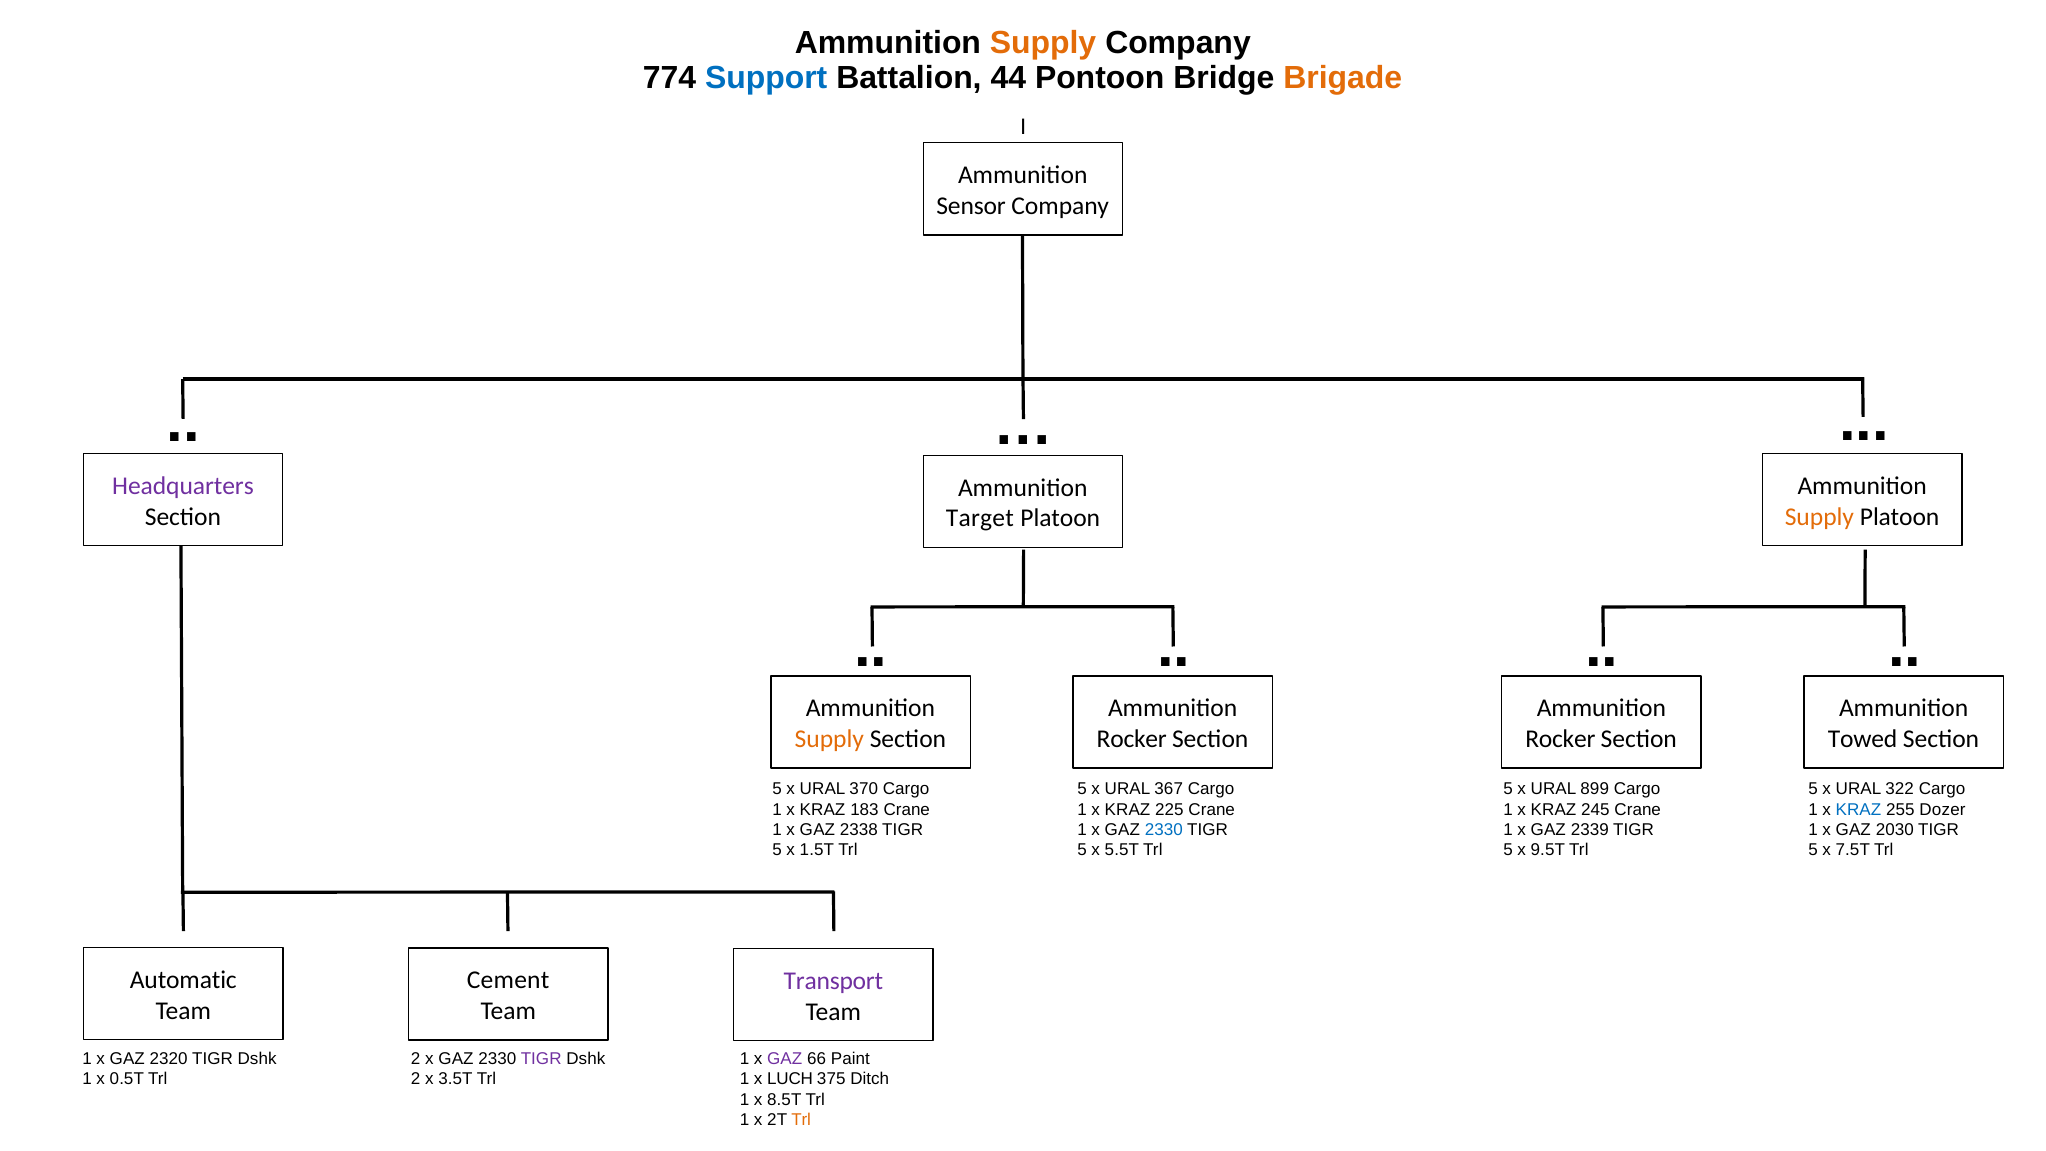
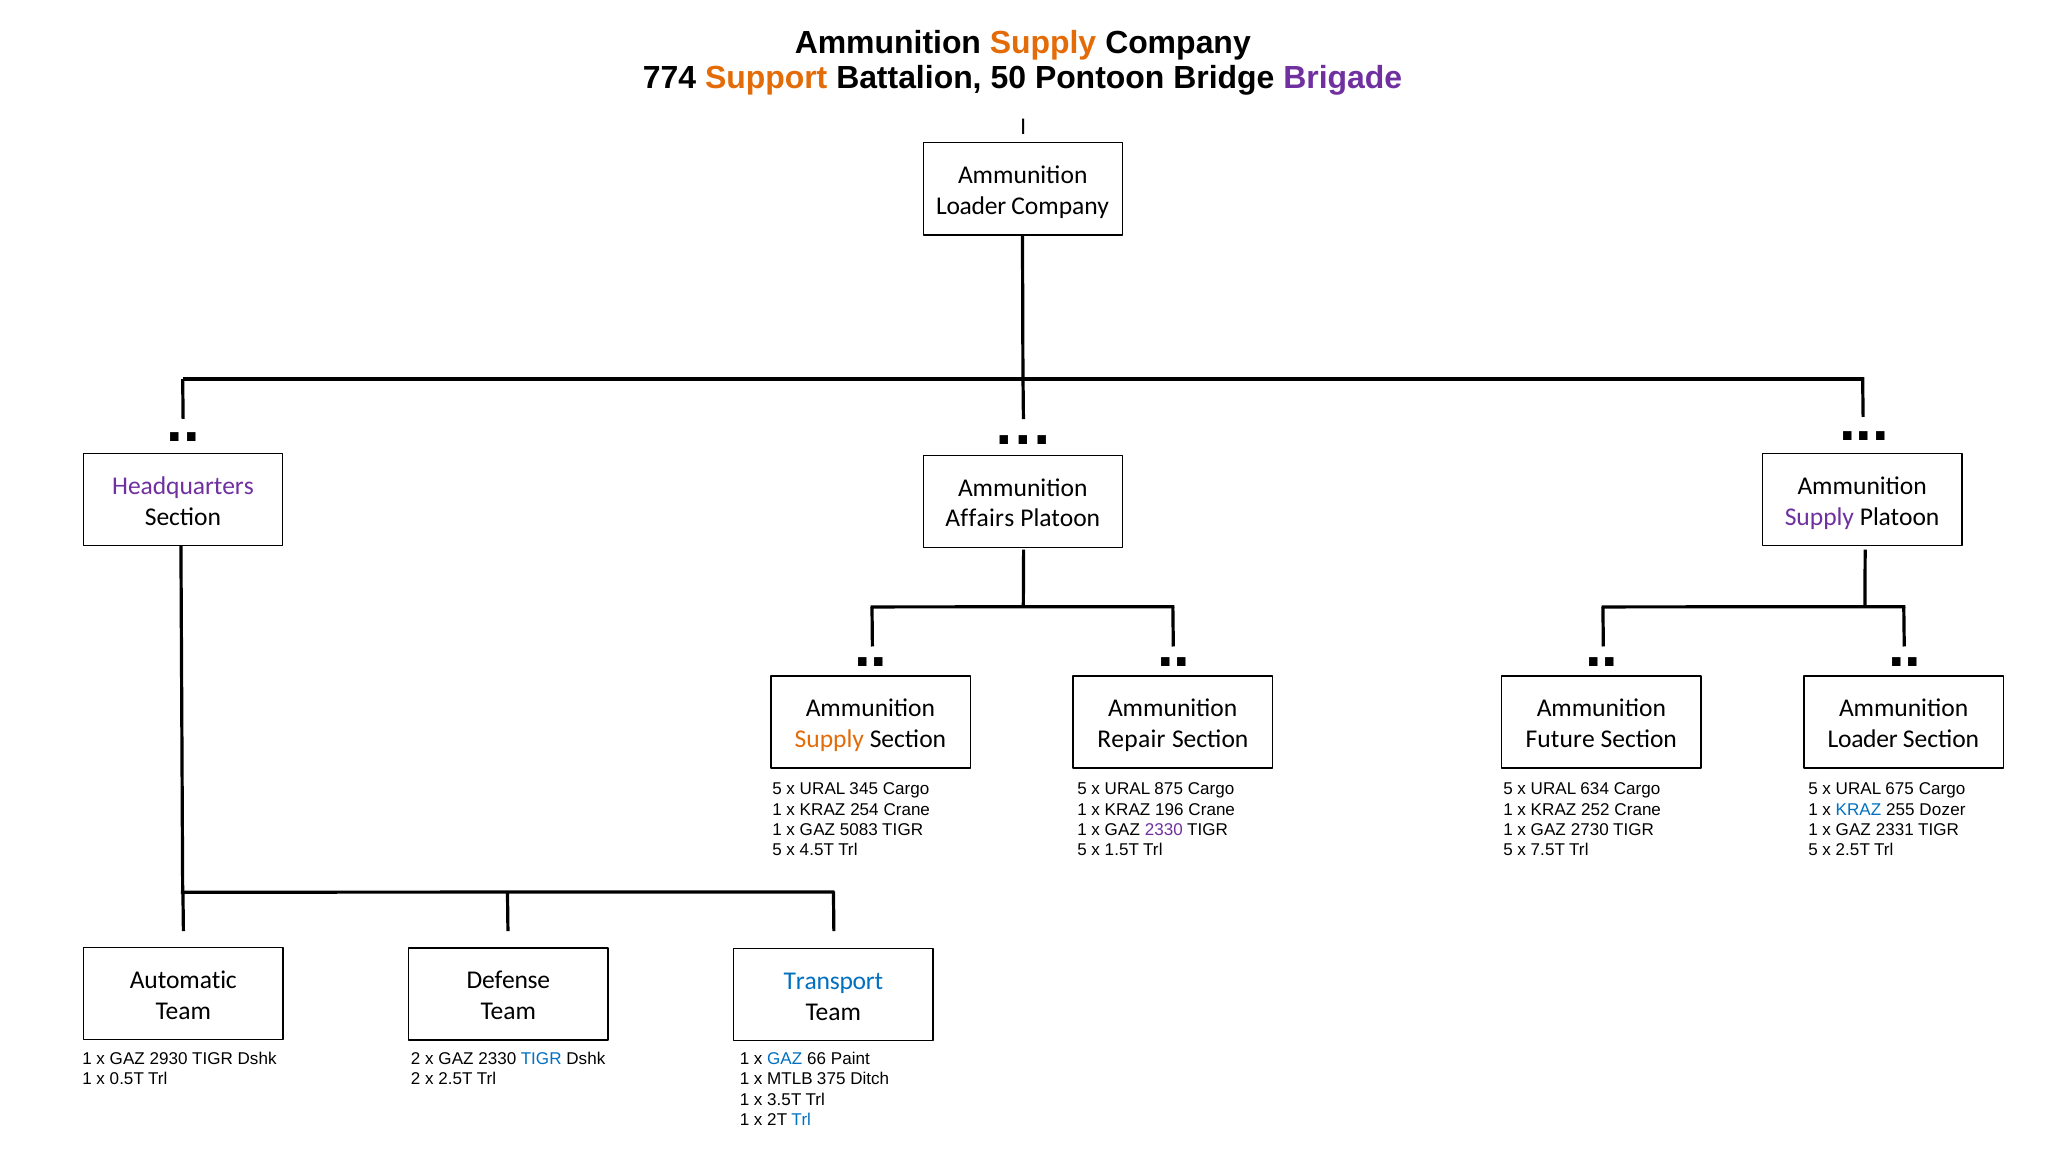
Support colour: blue -> orange
44: 44 -> 50
Brigade colour: orange -> purple
Sensor at (971, 206): Sensor -> Loader
Supply at (1819, 517) colour: orange -> purple
Target: Target -> Affairs
Rocker at (1132, 739): Rocker -> Repair
Rocker at (1560, 739): Rocker -> Future
Towed at (1863, 739): Towed -> Loader
370: 370 -> 345
367: 367 -> 875
899: 899 -> 634
322: 322 -> 675
183: 183 -> 254
225: 225 -> 196
245: 245 -> 252
2338: 2338 -> 5083
2330 at (1164, 830) colour: blue -> purple
2339: 2339 -> 2730
2030: 2030 -> 2331
1.5T: 1.5T -> 4.5T
5.5T: 5.5T -> 1.5T
9.5T: 9.5T -> 7.5T
5 x 7.5T: 7.5T -> 2.5T
Cement: Cement -> Defense
Transport colour: purple -> blue
2320: 2320 -> 2930
TIGR at (541, 1058) colour: purple -> blue
GAZ at (785, 1058) colour: purple -> blue
2 x 3.5T: 3.5T -> 2.5T
LUCH: LUCH -> MTLB
8.5T: 8.5T -> 3.5T
Trl at (801, 1120) colour: orange -> blue
